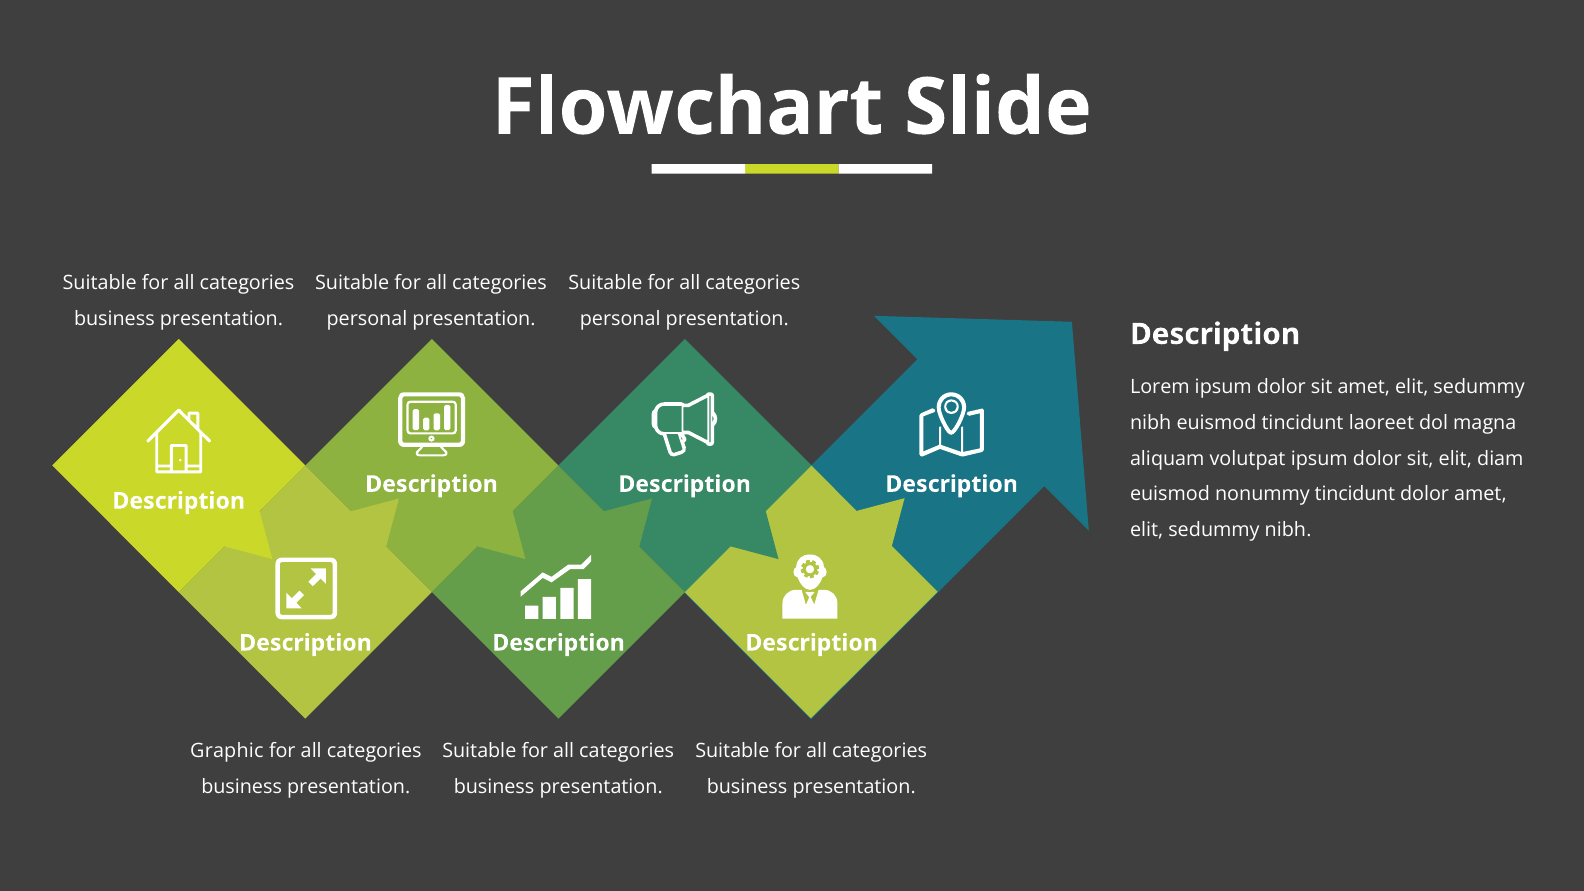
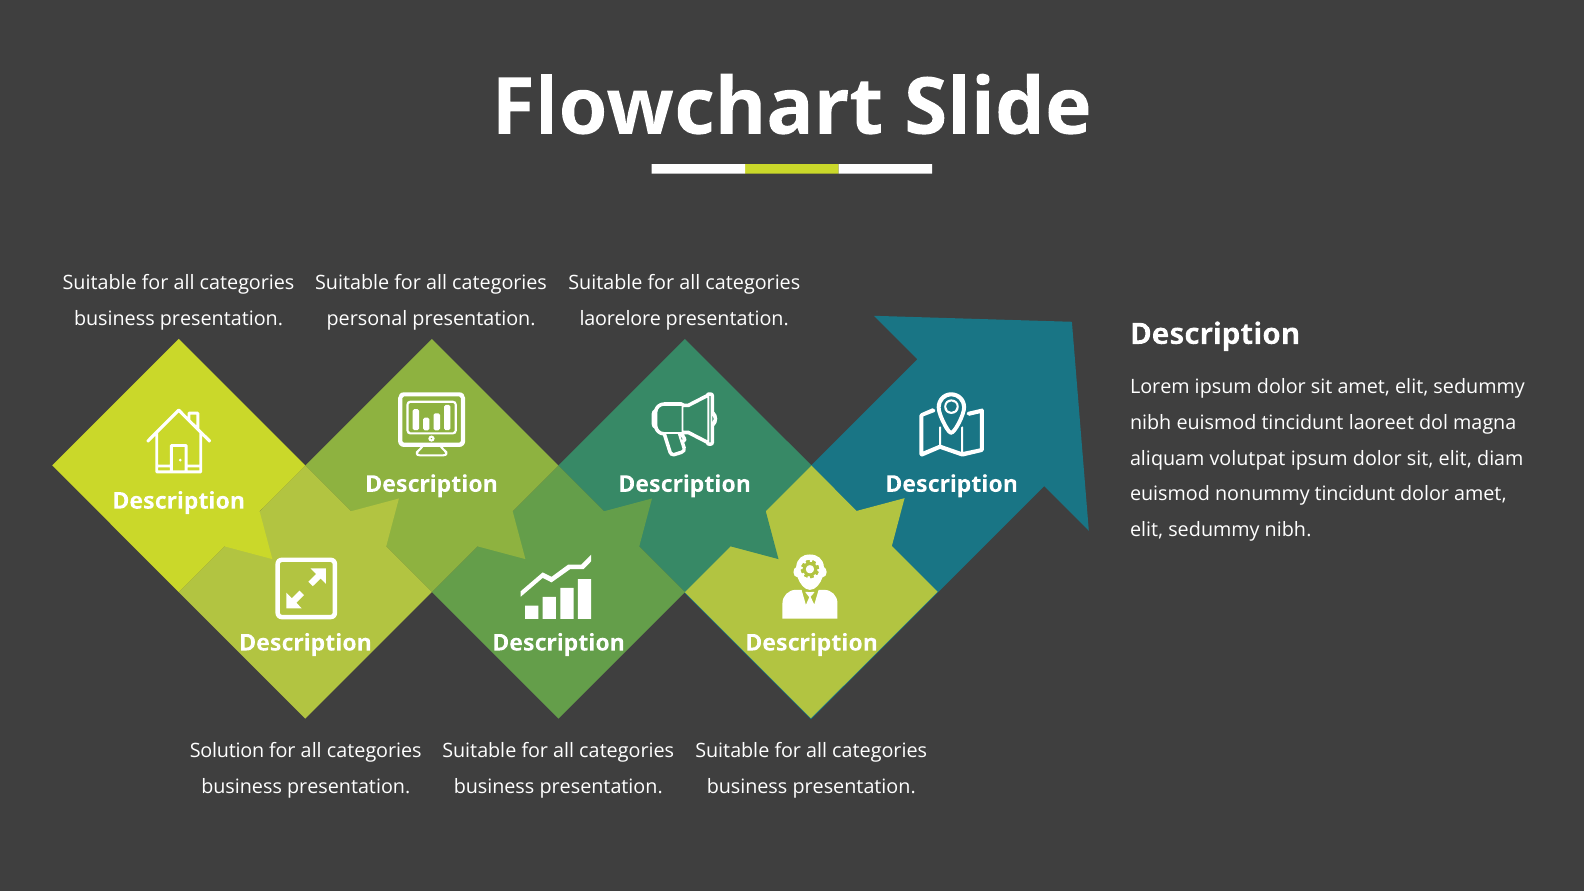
personal at (620, 319): personal -> laorelore
Graphic: Graphic -> Solution
